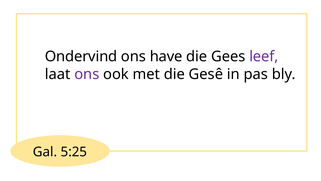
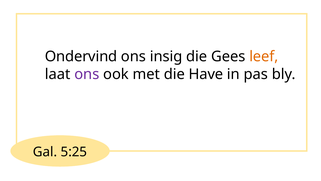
have: have -> insig
leef colour: purple -> orange
Gesê: Gesê -> Have
